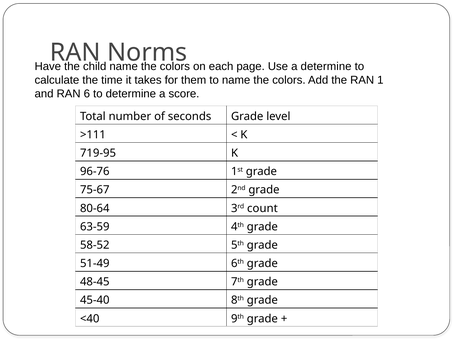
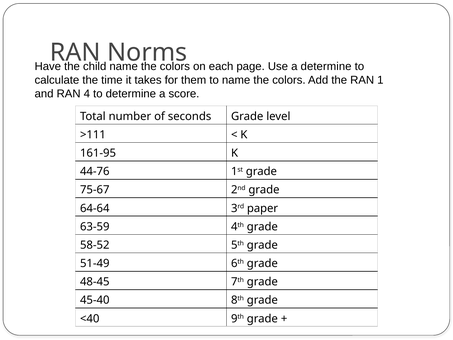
6: 6 -> 4
719-95: 719-95 -> 161-95
96-76: 96-76 -> 44-76
80-64: 80-64 -> 64-64
count: count -> paper
